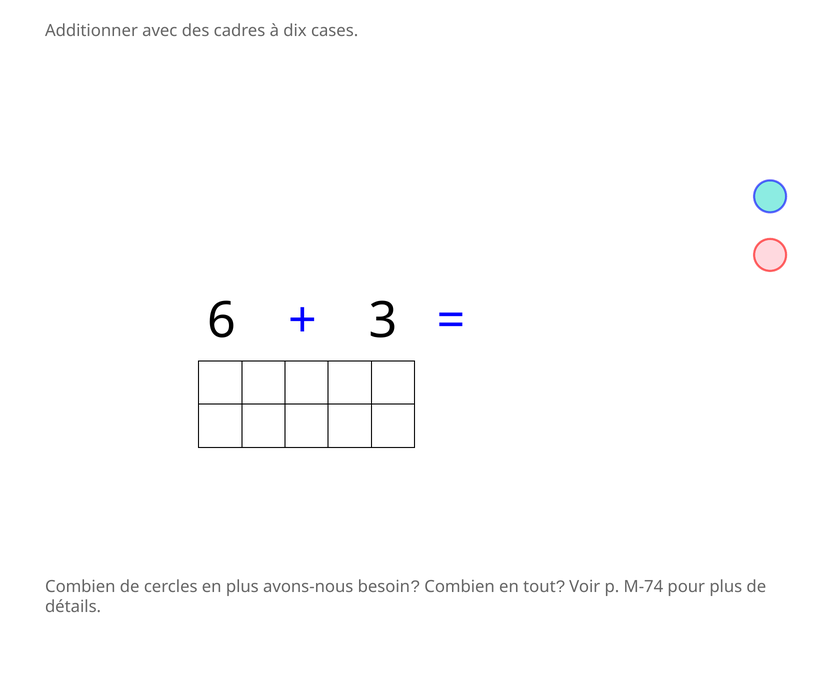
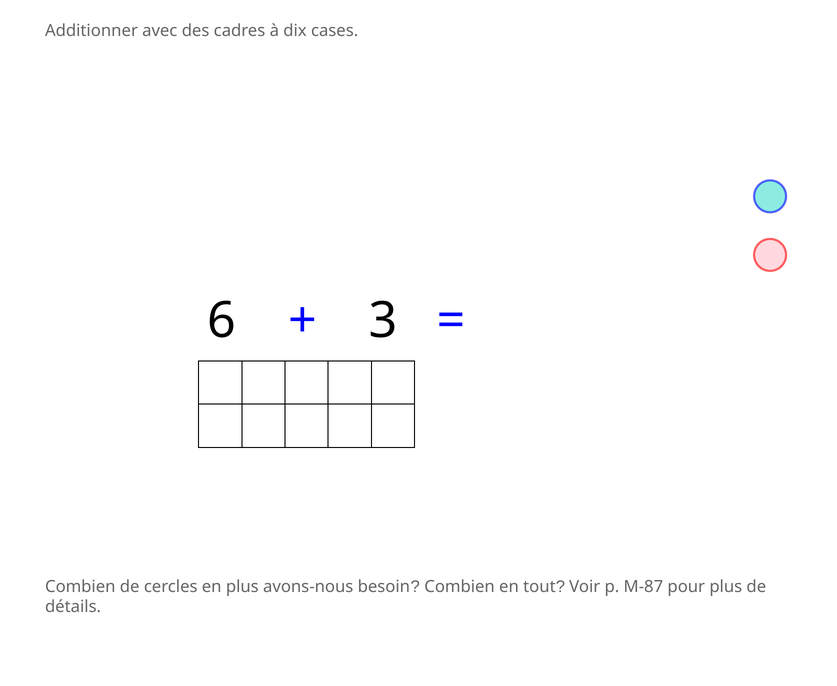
M-74: M-74 -> M-87
